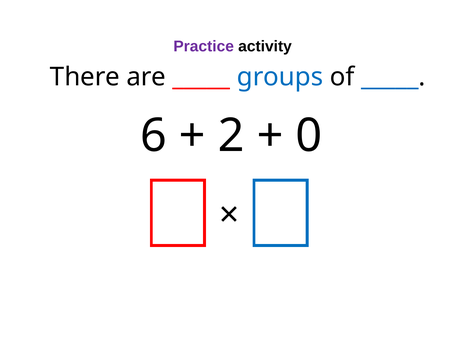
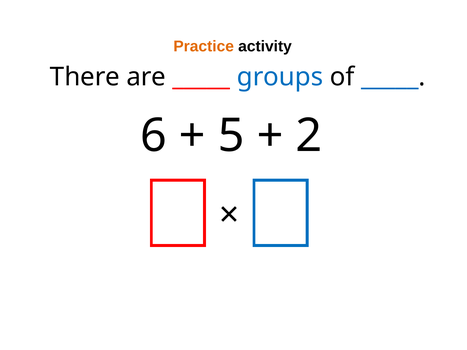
Practice colour: purple -> orange
2: 2 -> 5
0: 0 -> 2
